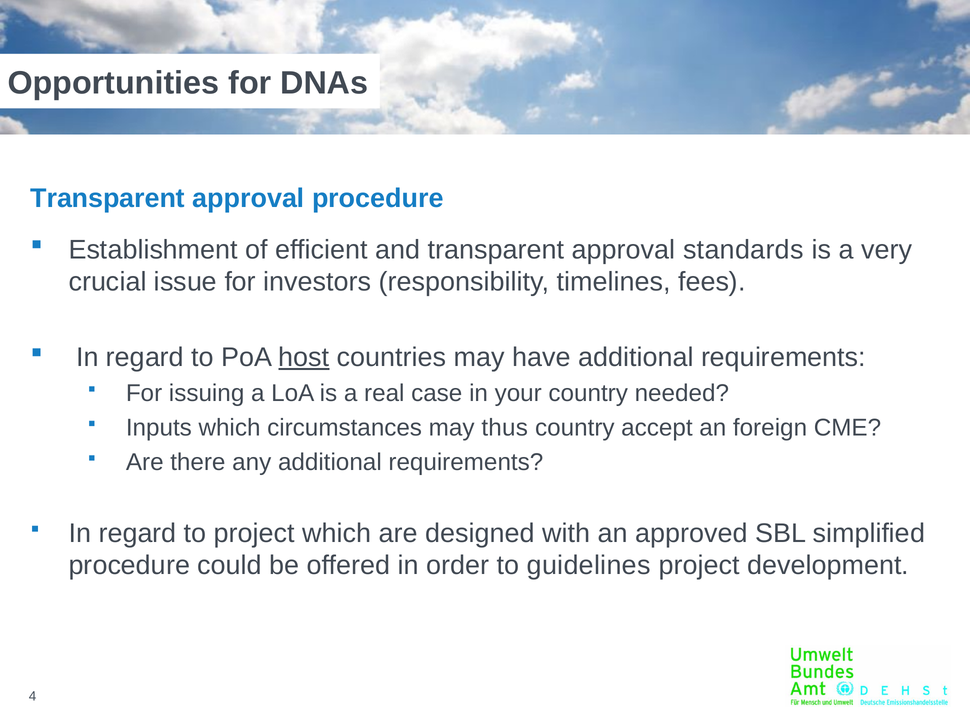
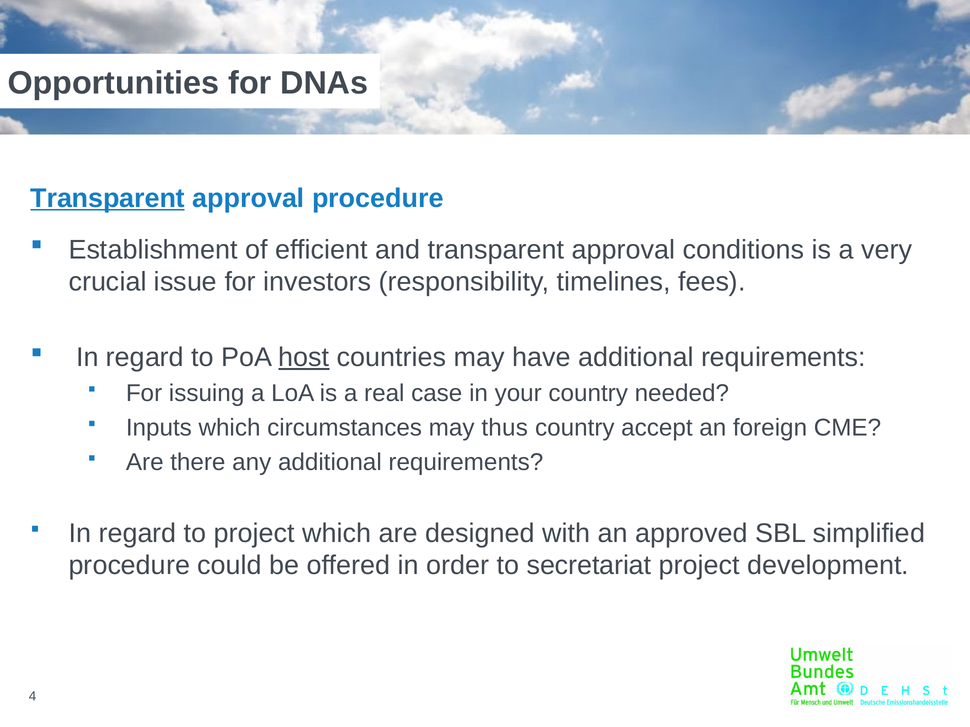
Transparent at (108, 198) underline: none -> present
standards: standards -> conditions
guidelines: guidelines -> secretariat
